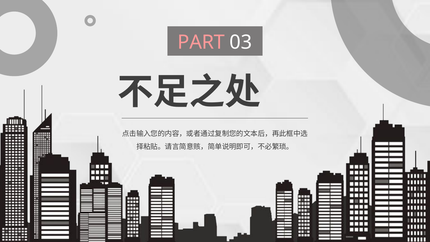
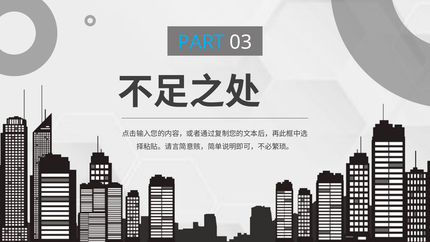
PART colour: pink -> light blue
